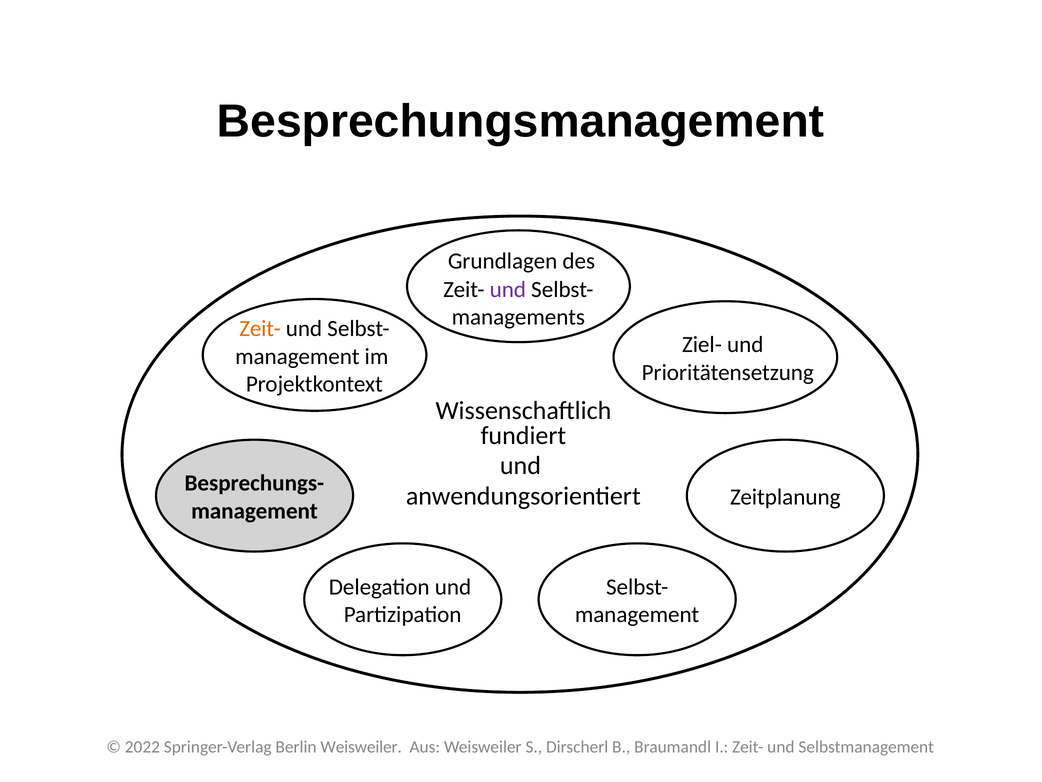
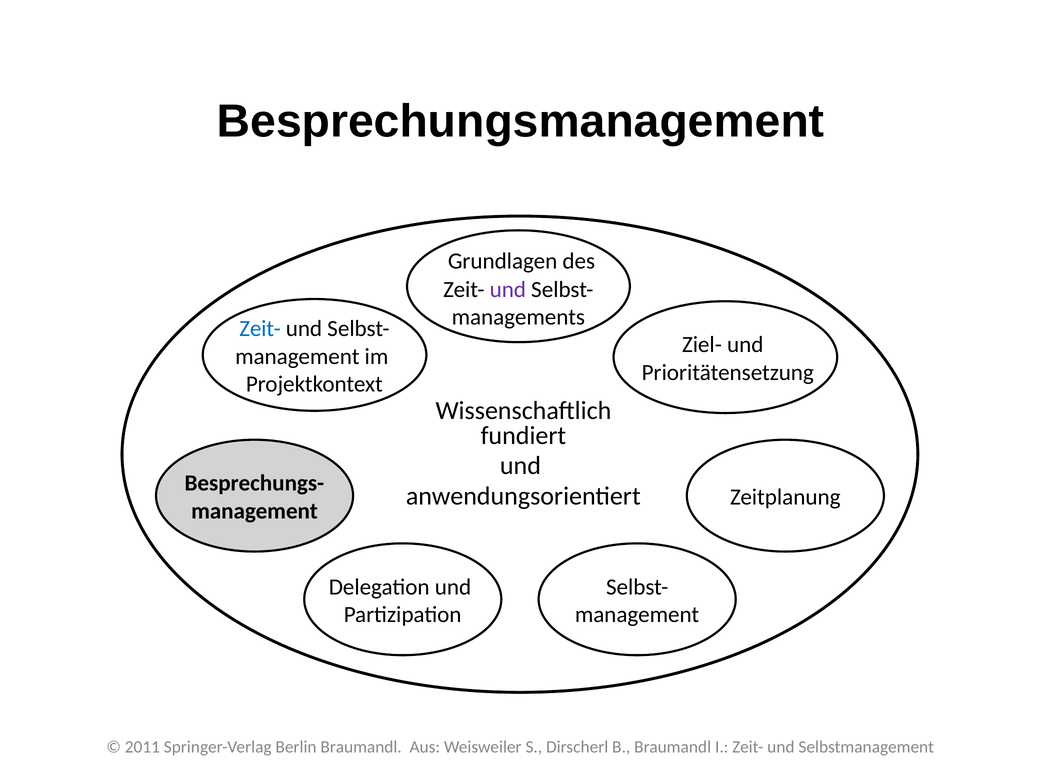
Zeit- at (260, 329) colour: orange -> blue
2022: 2022 -> 2011
Berlin Weisweiler: Weisweiler -> Braumandl
